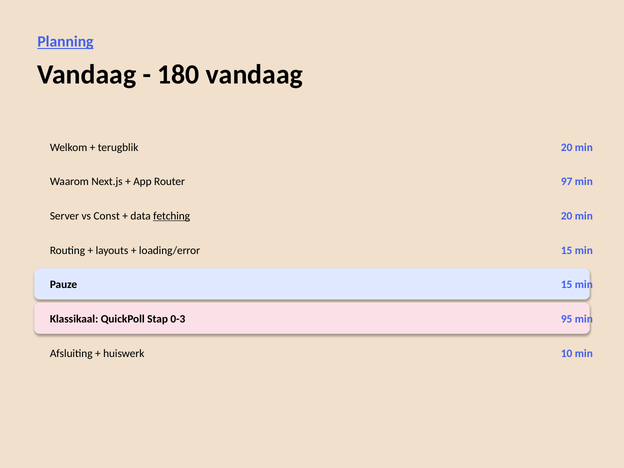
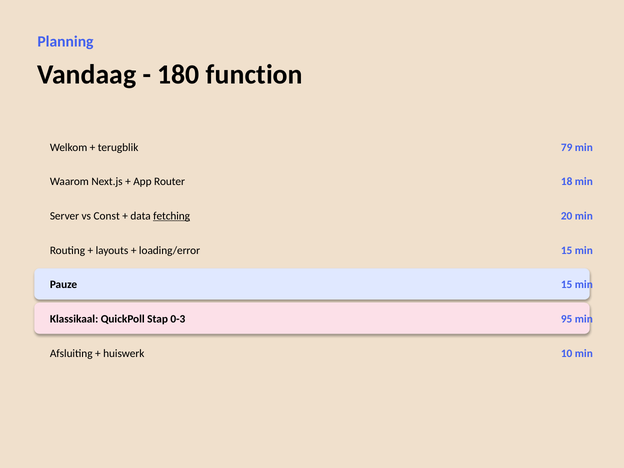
Planning underline: present -> none
180 vandaag: vandaag -> function
terugblik 20: 20 -> 79
97: 97 -> 18
